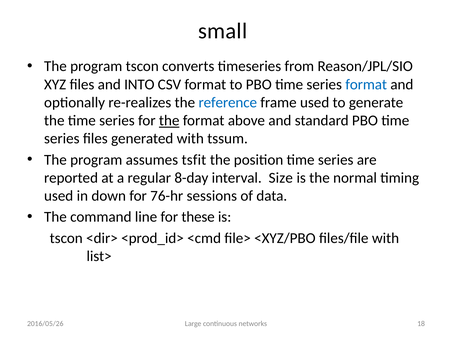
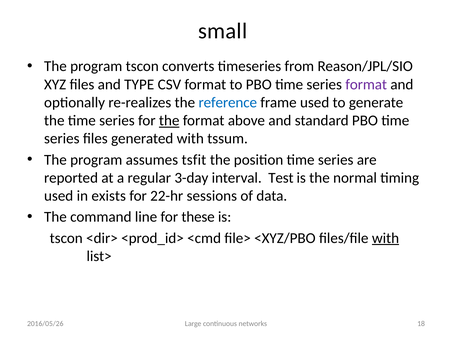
INTO: INTO -> TYPE
format at (366, 84) colour: blue -> purple
8-day: 8-day -> 3-day
Size: Size -> Test
down: down -> exists
76-hr: 76-hr -> 22-hr
with at (386, 238) underline: none -> present
